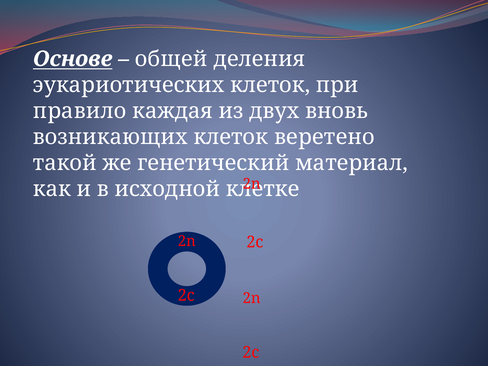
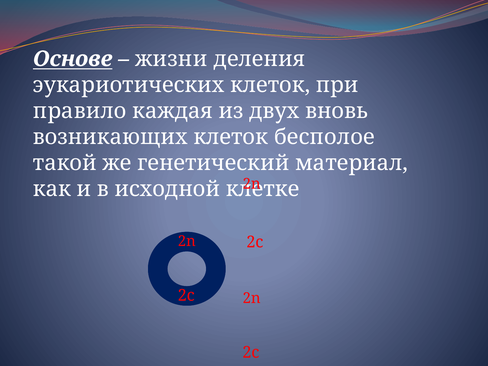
общей: общей -> жизни
веретено: веретено -> бесполое
